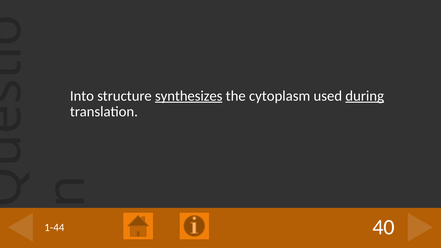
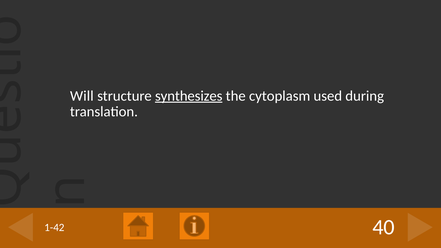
Into: Into -> Will
during underline: present -> none
1-44: 1-44 -> 1-42
